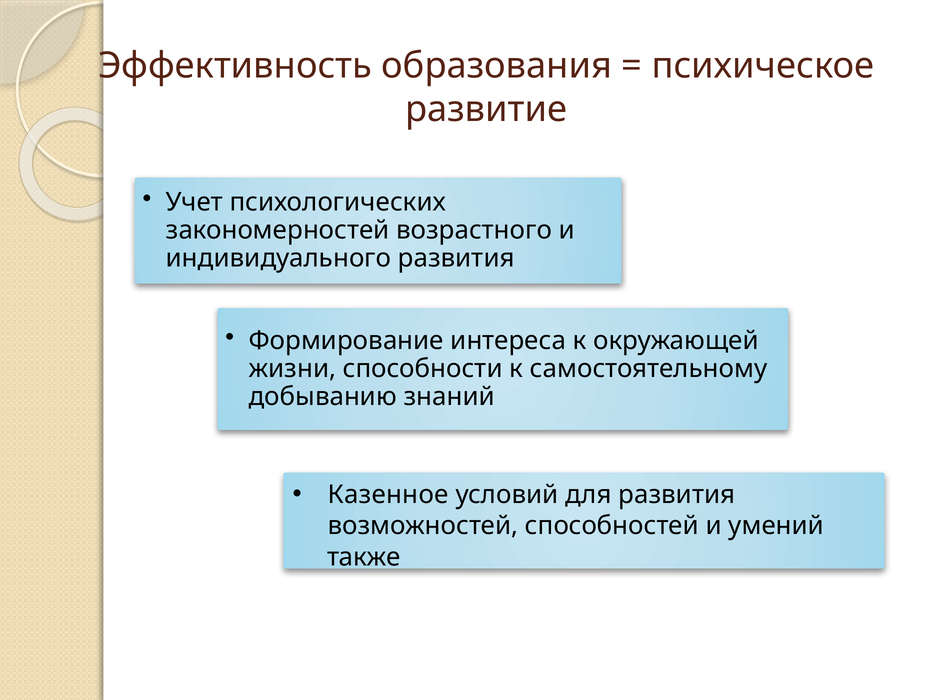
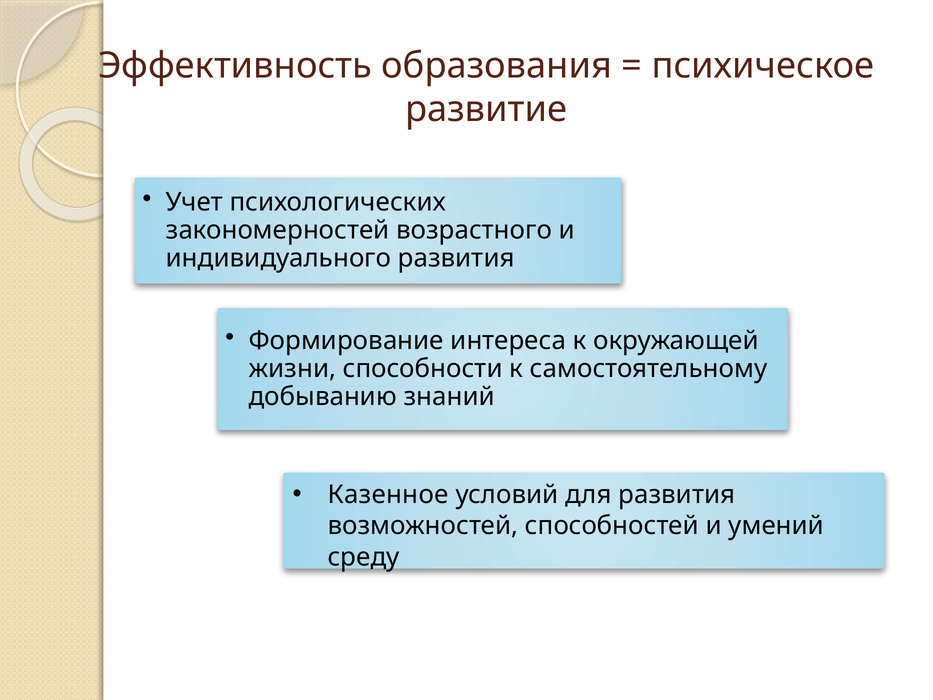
также: также -> среду
